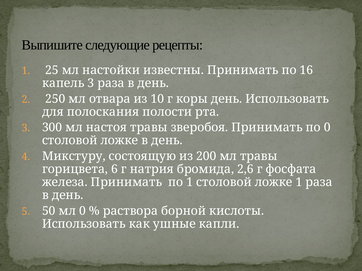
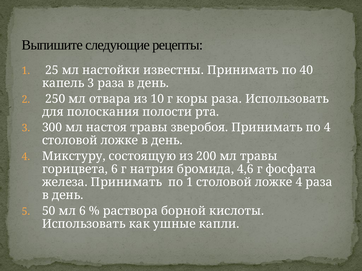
16: 16 -> 40
коры день: день -> раза
по 0: 0 -> 4
2,6: 2,6 -> 4,6
ложке 1: 1 -> 4
мл 0: 0 -> 6
